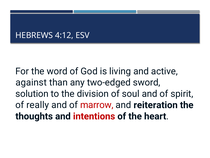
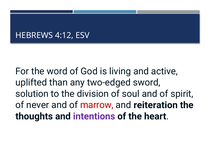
against: against -> uplifted
really: really -> never
intentions colour: red -> purple
